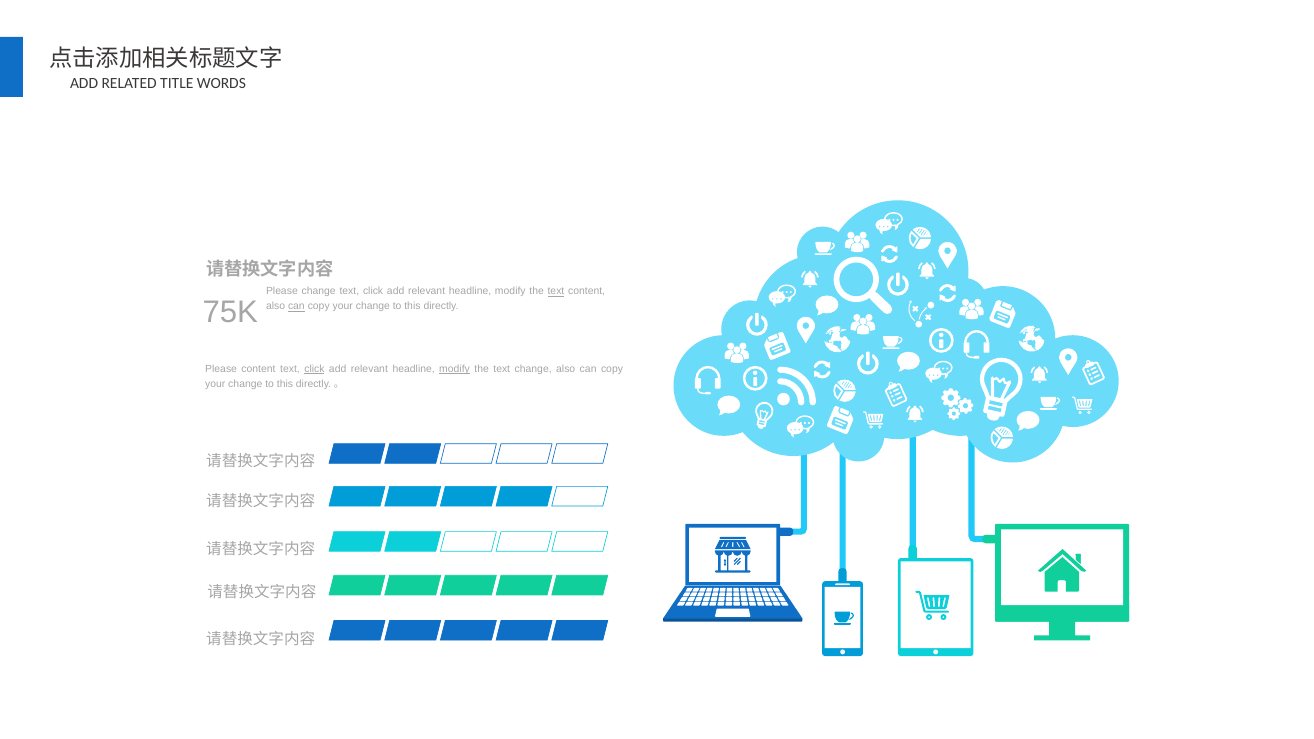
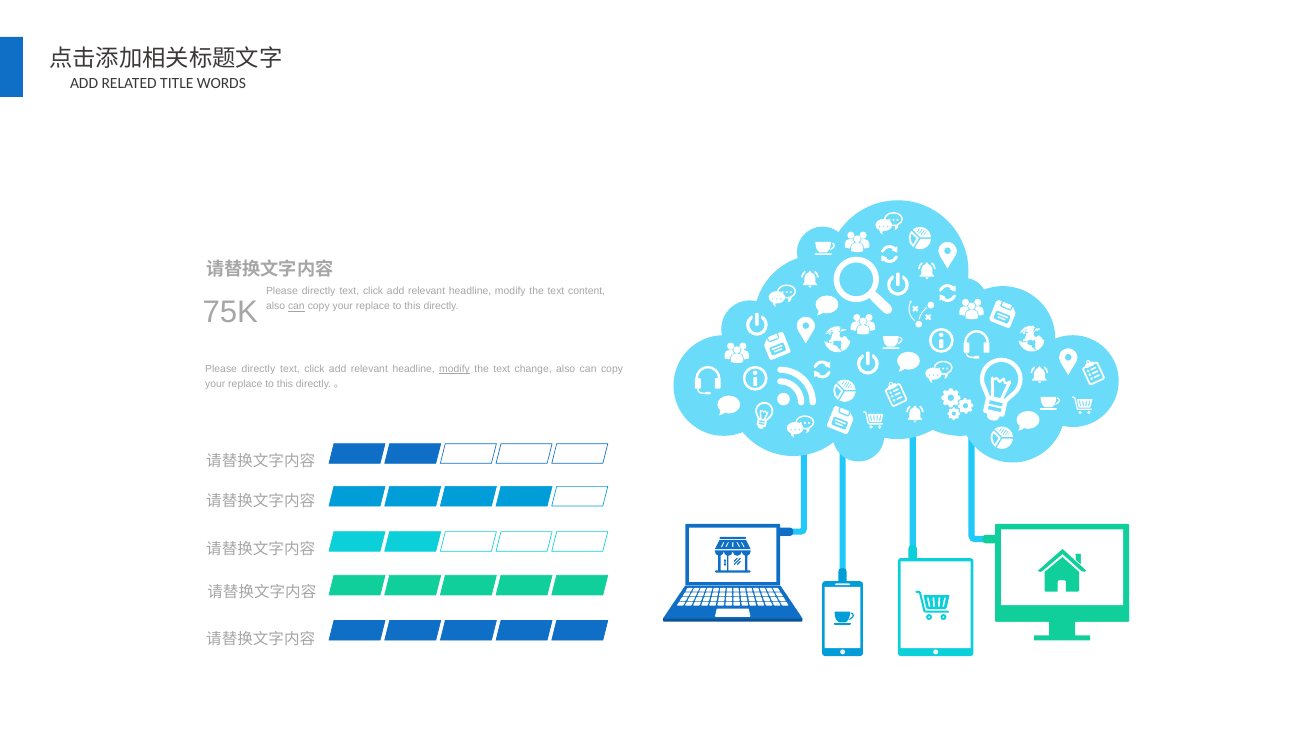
change at (319, 292): change -> directly
text at (556, 292) underline: present -> none
change at (373, 306): change -> replace
content at (259, 369): content -> directly
click at (314, 369) underline: present -> none
change at (245, 384): change -> replace
